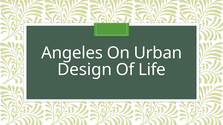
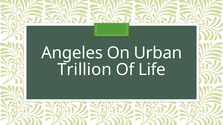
Design: Design -> Trillion
